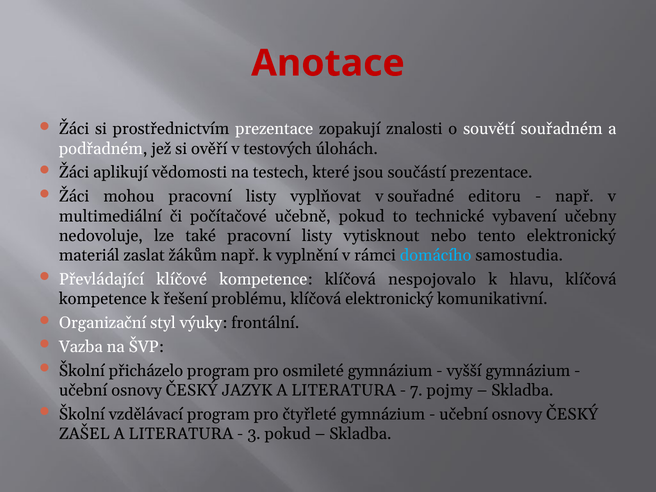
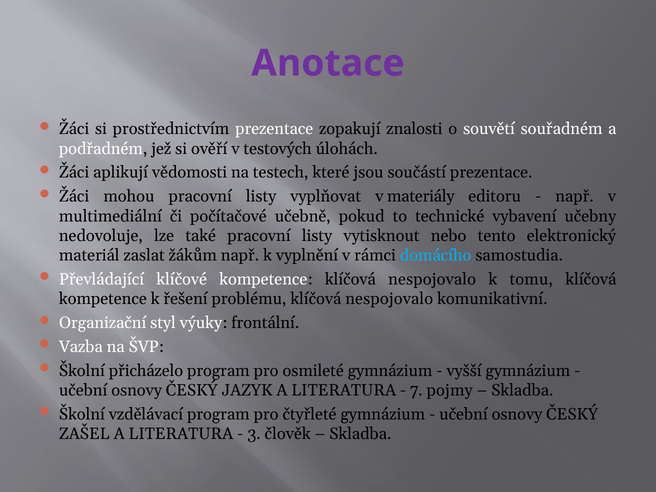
Anotace colour: red -> purple
souřadné: souřadné -> materiály
hlavu: hlavu -> tomu
problému klíčová elektronický: elektronický -> nespojovalo
3 pokud: pokud -> člověk
